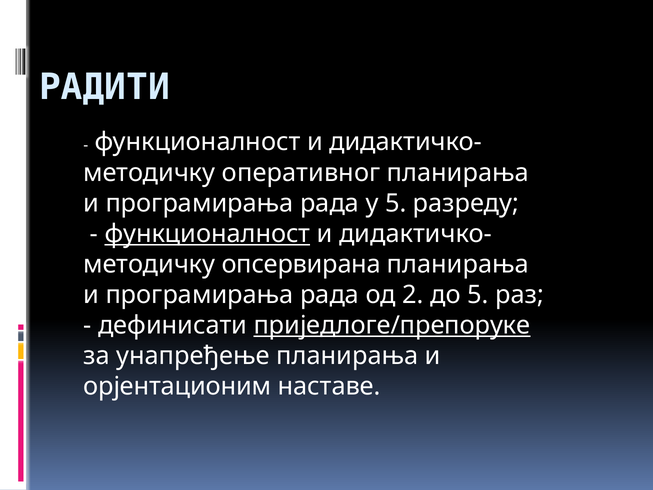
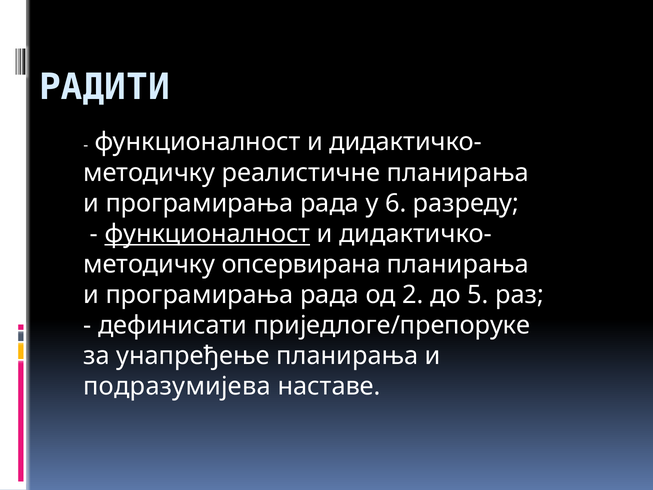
оперативног: оперативног -> реалистичне
у 5: 5 -> 6
приједлоге/препоруке underline: present -> none
орјентационим: орјентационим -> подразумијева
